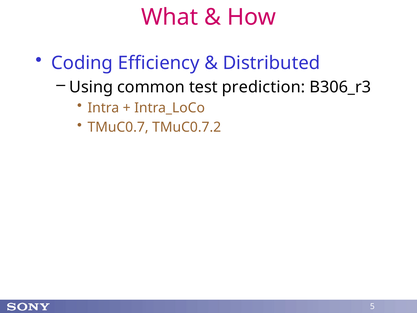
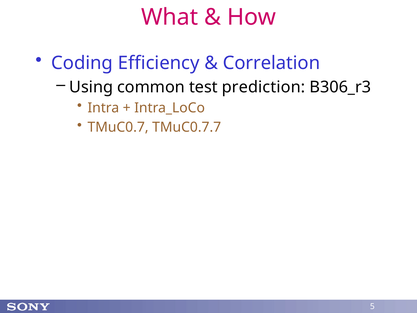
Distributed: Distributed -> Correlation
TMuC0.7.2: TMuC0.7.2 -> TMuC0.7.7
